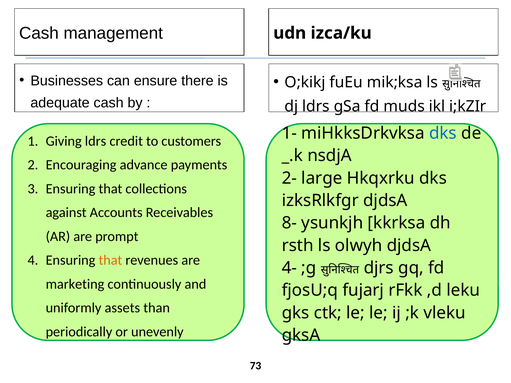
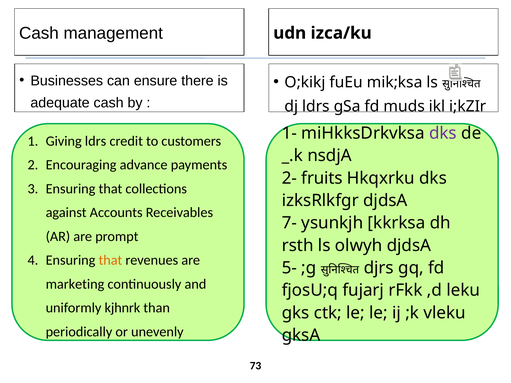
dks at (443, 133) colour: blue -> purple
large: large -> fruits
8-: 8- -> 7-
4-: 4- -> 5-
assets: assets -> kjhnrk
